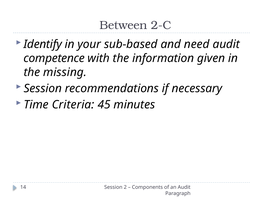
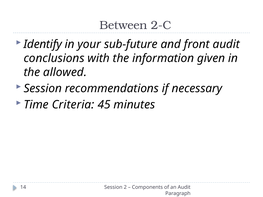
sub-based: sub-based -> sub-future
need: need -> front
competence: competence -> conclusions
missing: missing -> allowed
